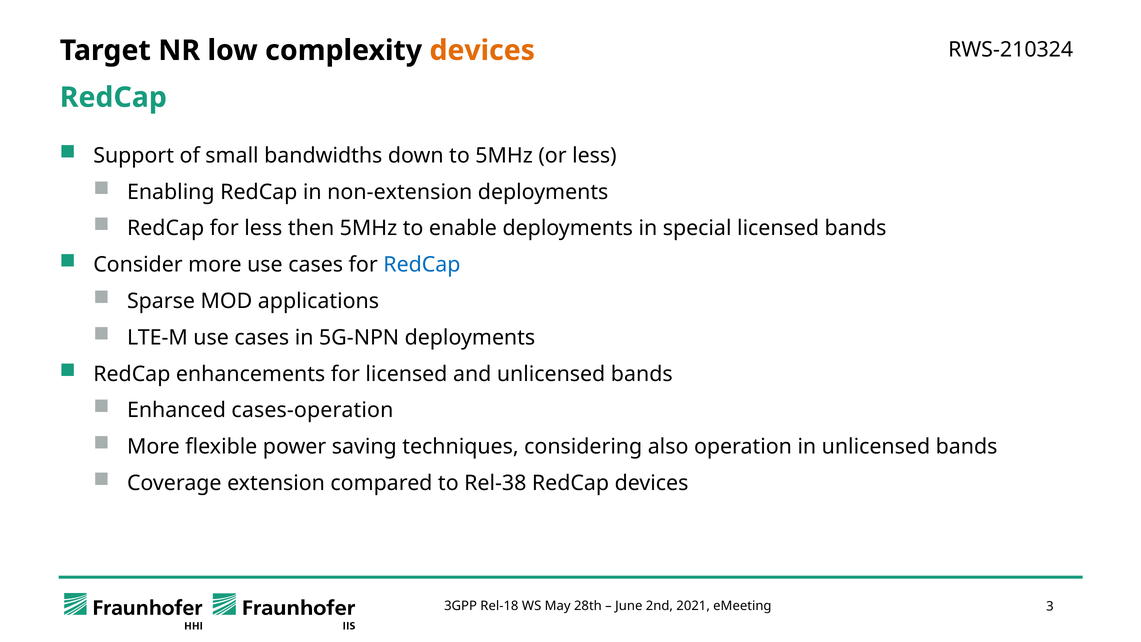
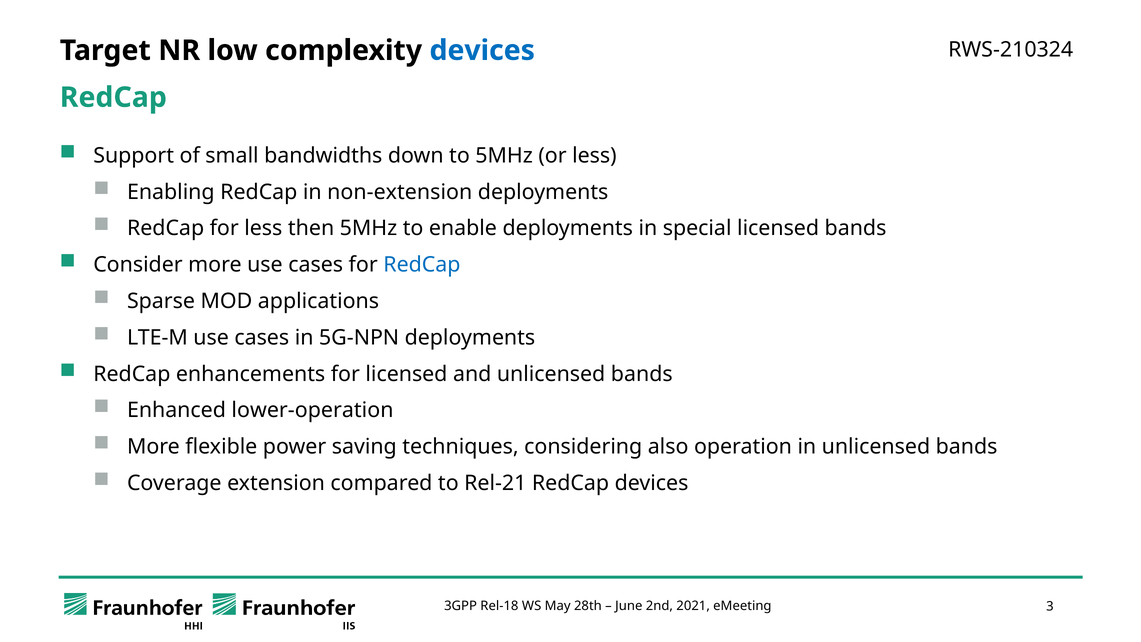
devices at (482, 50) colour: orange -> blue
cases-operation: cases-operation -> lower-operation
Rel-38: Rel-38 -> Rel-21
